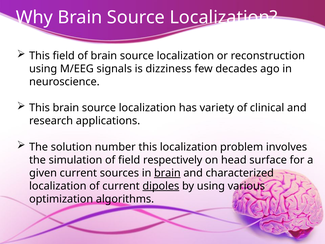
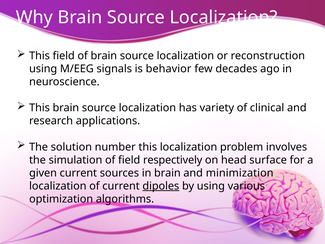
dizziness: dizziness -> behavior
brain at (167, 173) underline: present -> none
characterized: characterized -> minimization
